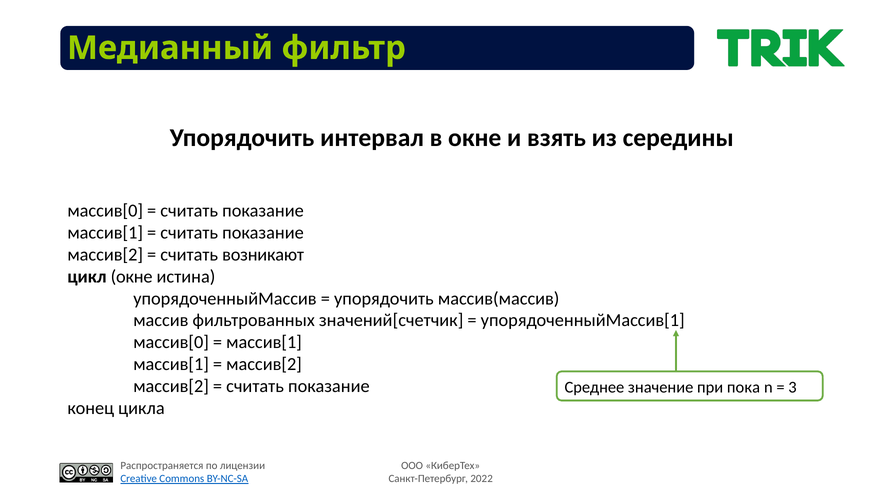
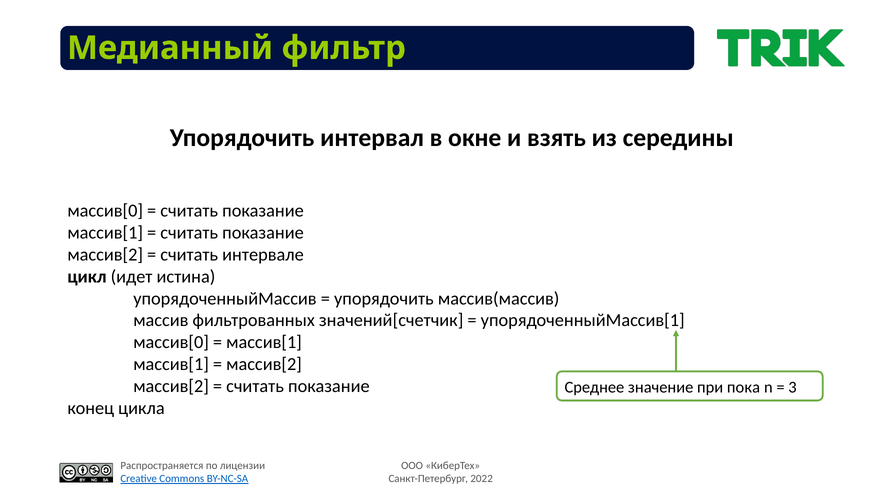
возникают: возникают -> интервале
цикл окне: окне -> идет
